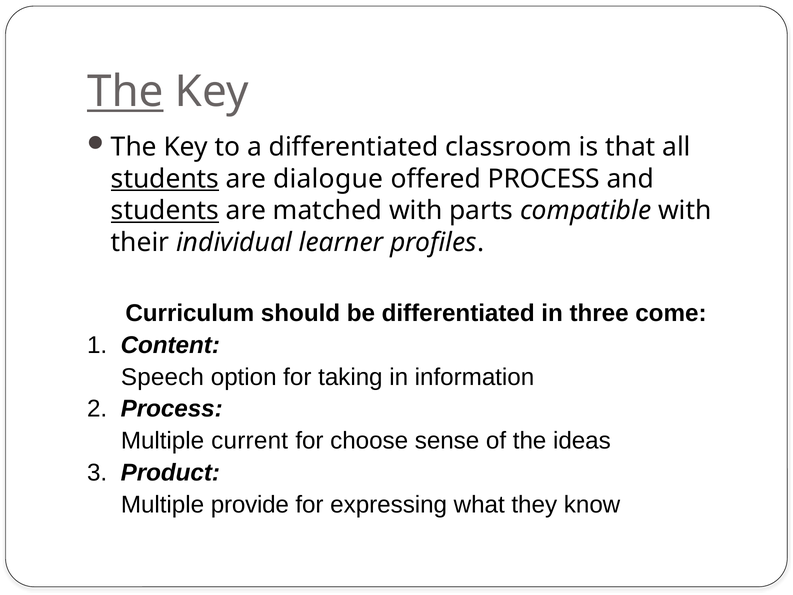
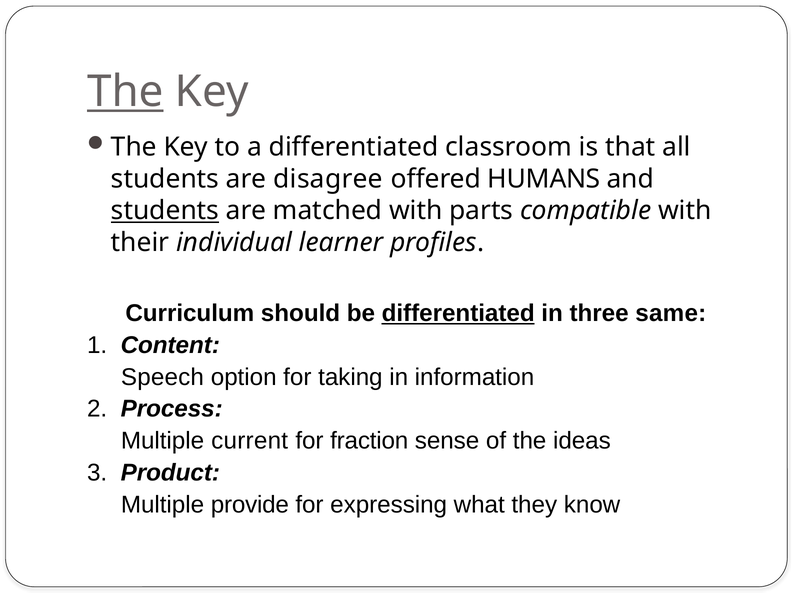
students at (165, 179) underline: present -> none
dialogue: dialogue -> disagree
offered PROCESS: PROCESS -> HUMANS
differentiated at (458, 313) underline: none -> present
come: come -> same
choose: choose -> fraction
